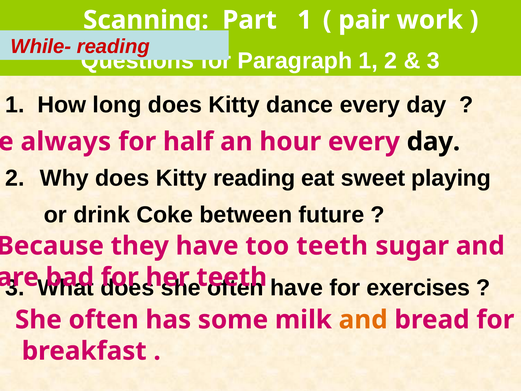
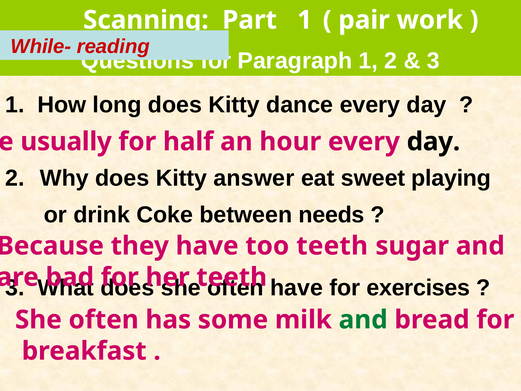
always: always -> usually
Kitty reading: reading -> answer
future: future -> needs
and at (363, 320) colour: orange -> green
